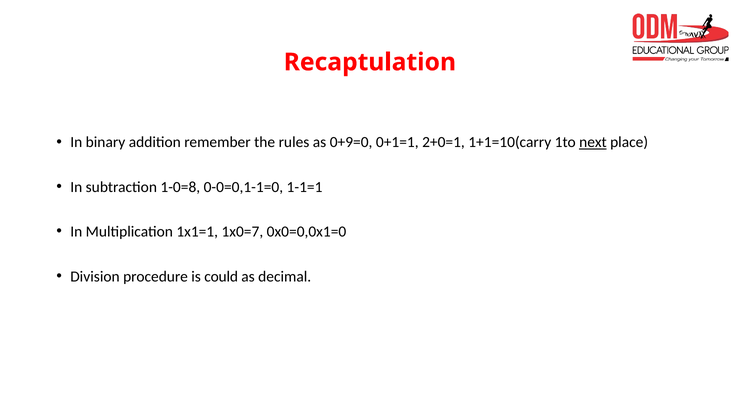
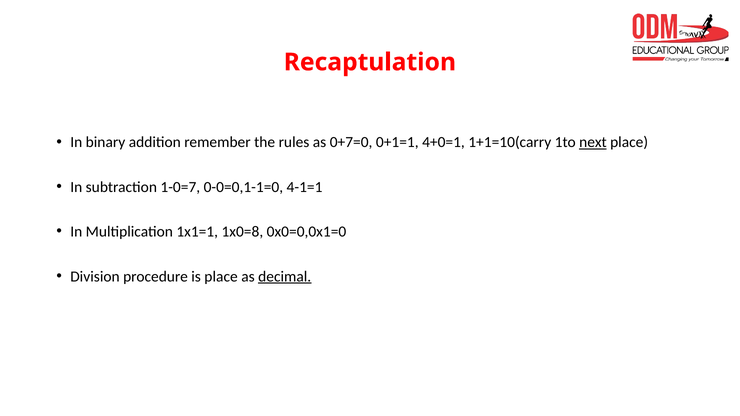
0+9=0: 0+9=0 -> 0+7=0
2+0=1: 2+0=1 -> 4+0=1
1-0=8: 1-0=8 -> 1-0=7
1-1=1: 1-1=1 -> 4-1=1
1x0=7: 1x0=7 -> 1x0=8
is could: could -> place
decimal underline: none -> present
